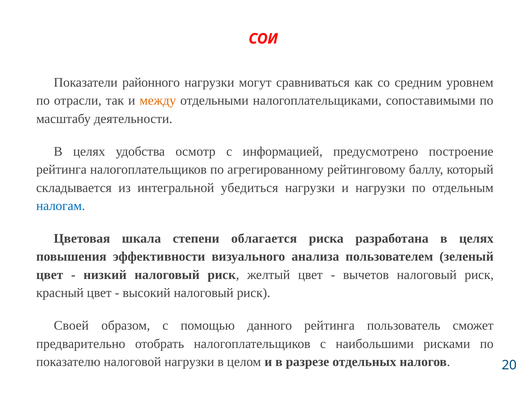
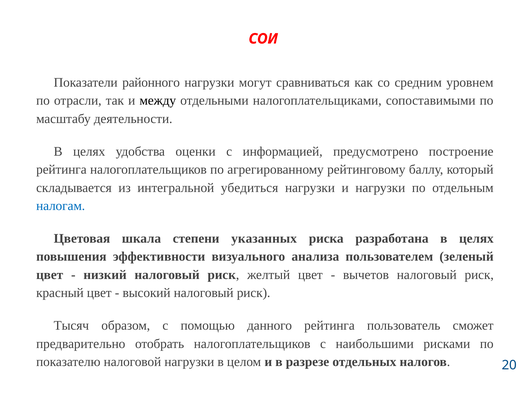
между colour: orange -> black
осмотр: осмотр -> оценки
облагается: облагается -> указанных
Своей: Своей -> Тысяч
